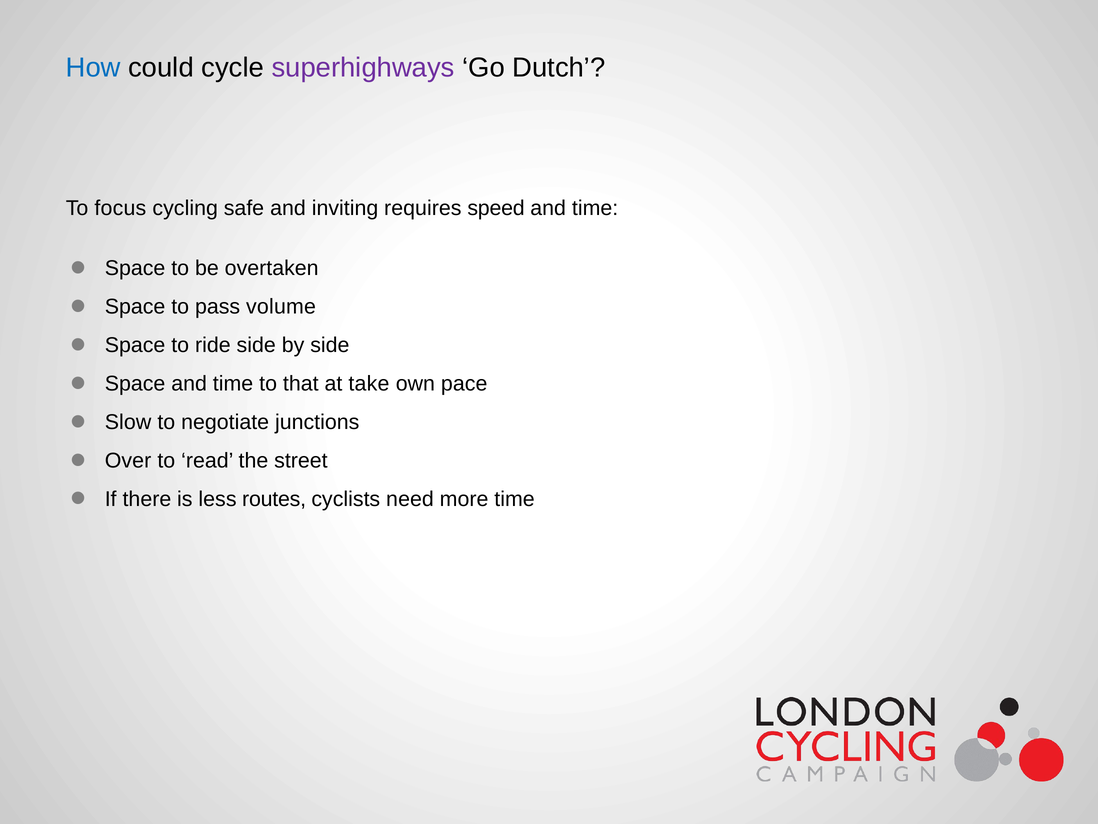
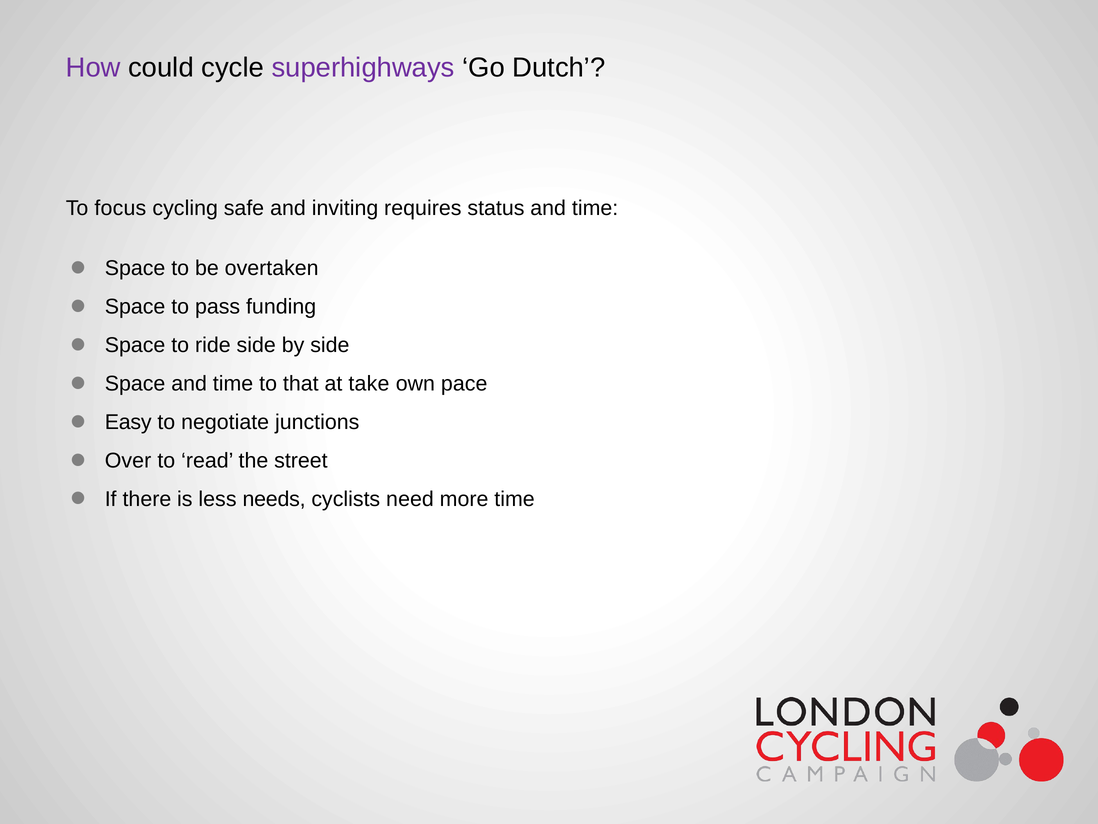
How colour: blue -> purple
speed: speed -> status
volume: volume -> funding
Slow: Slow -> Easy
routes: routes -> needs
